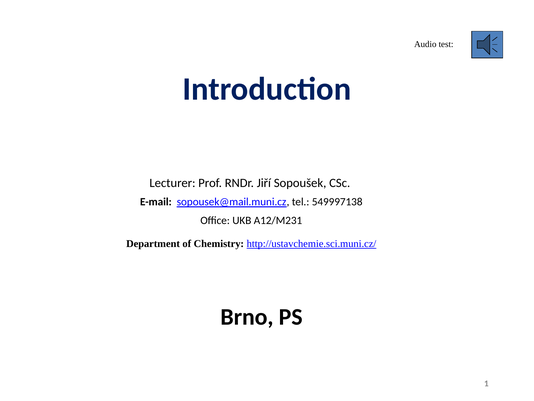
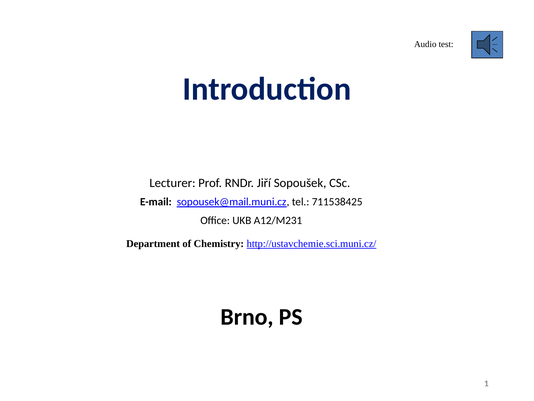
549997138: 549997138 -> 711538425
